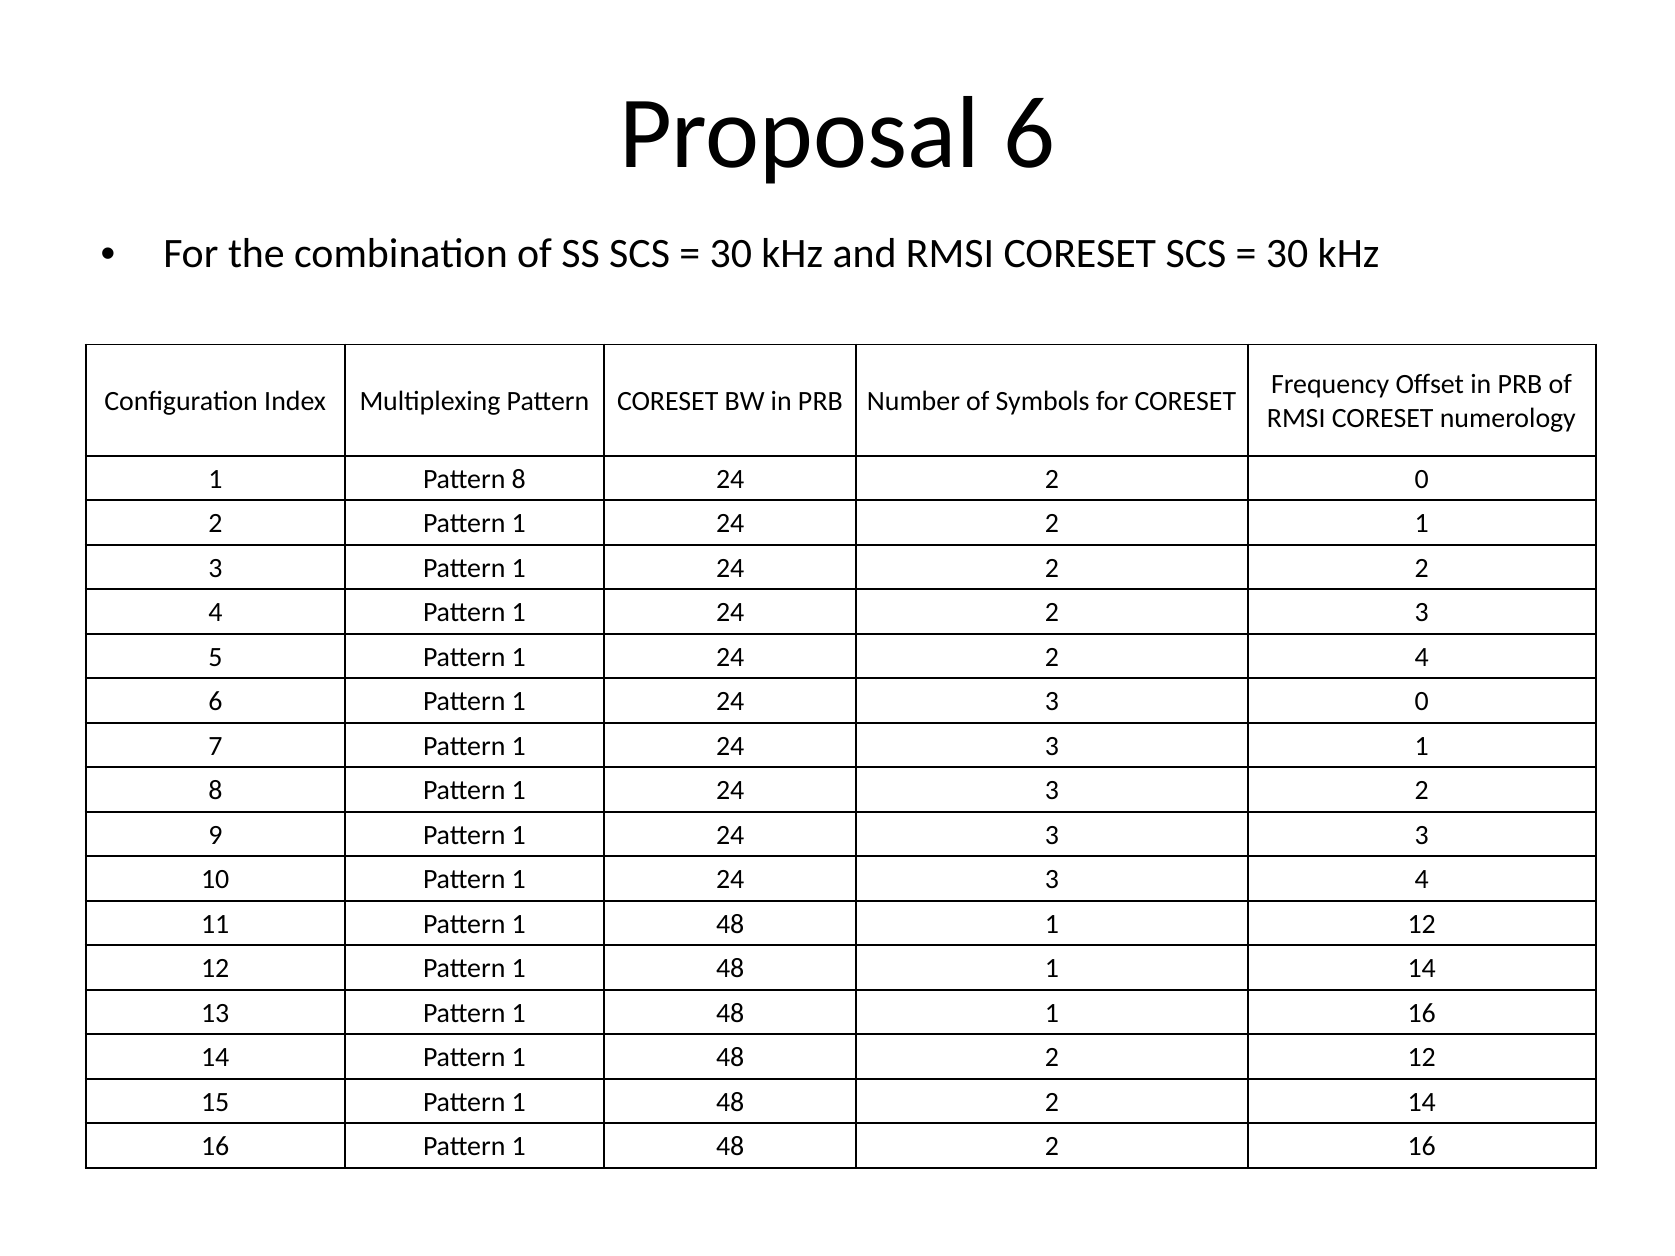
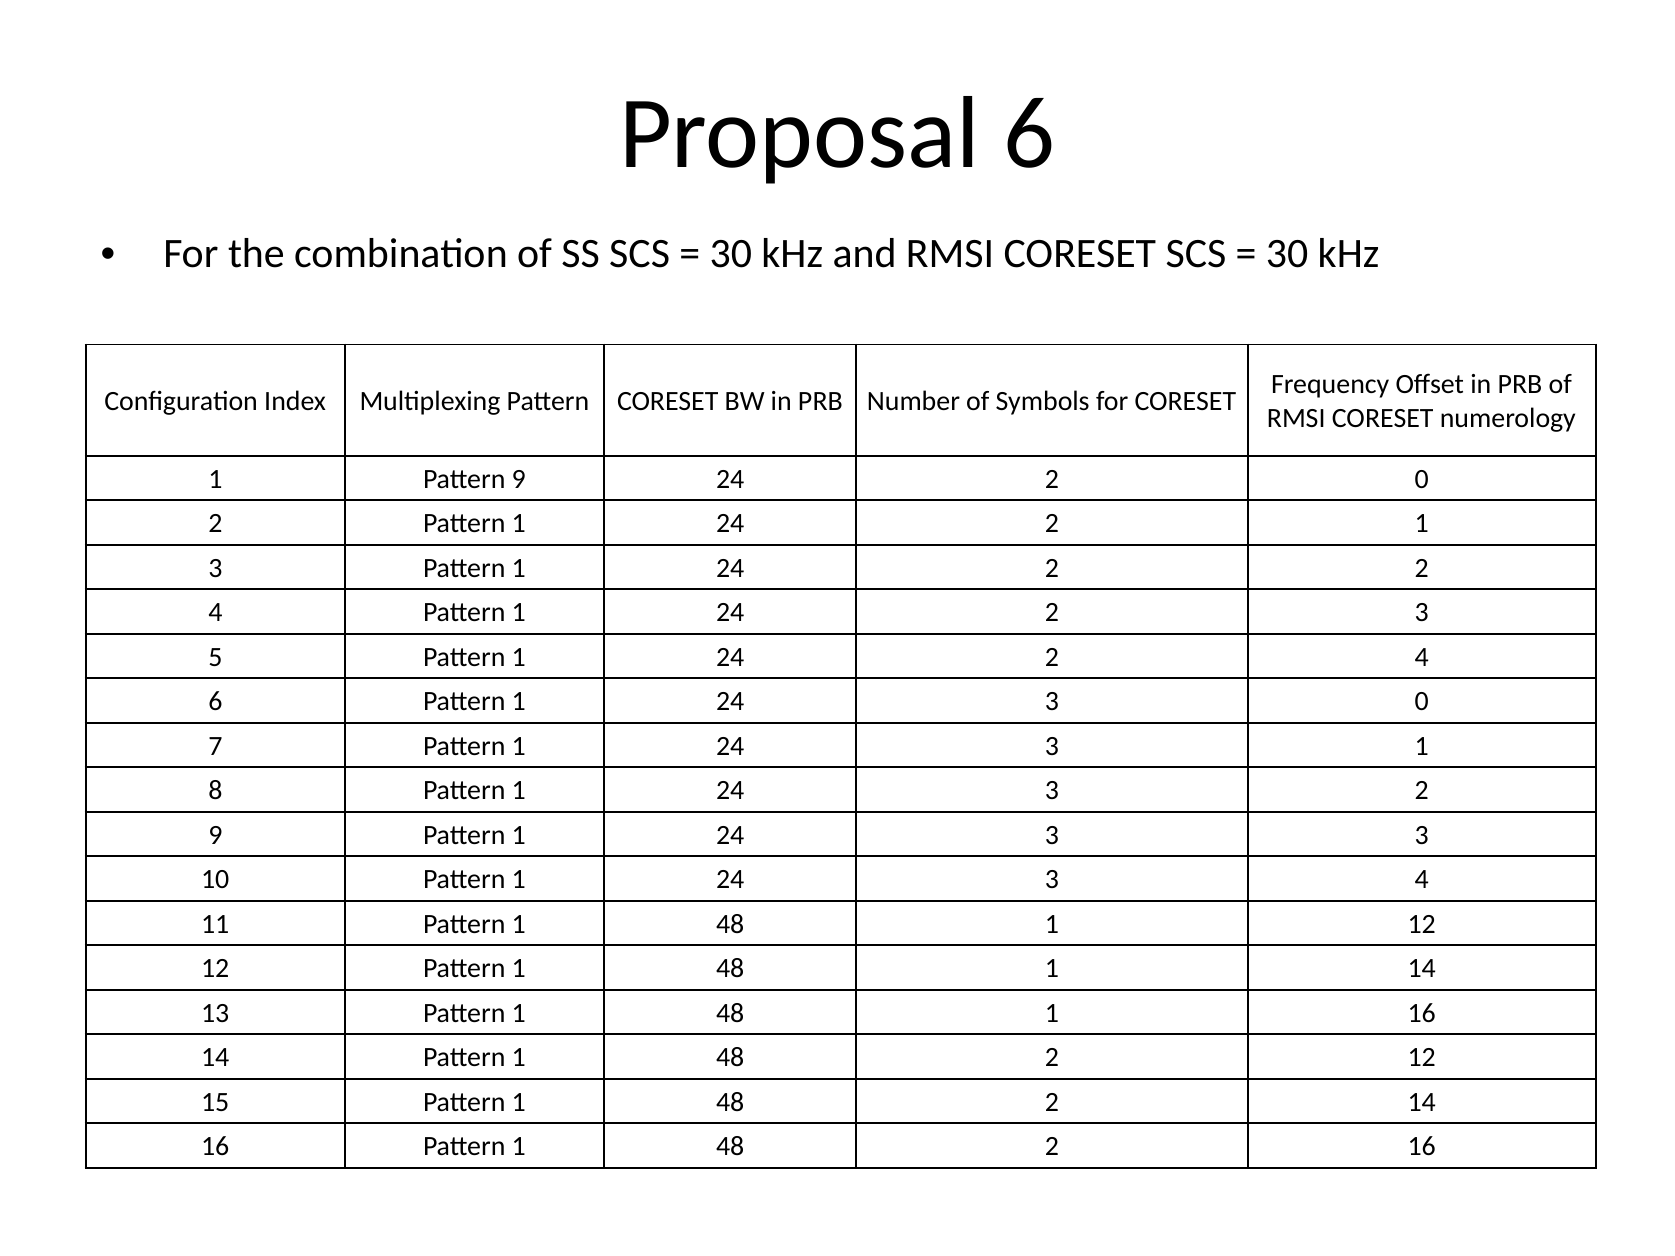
Pattern 8: 8 -> 9
